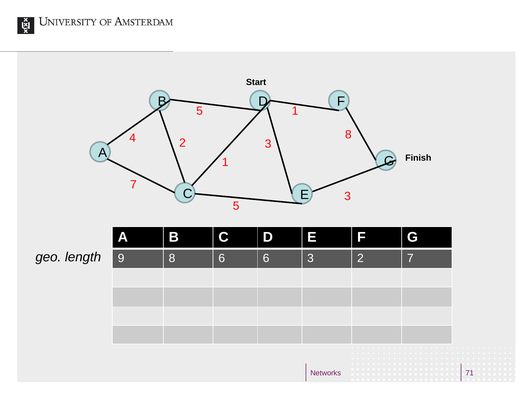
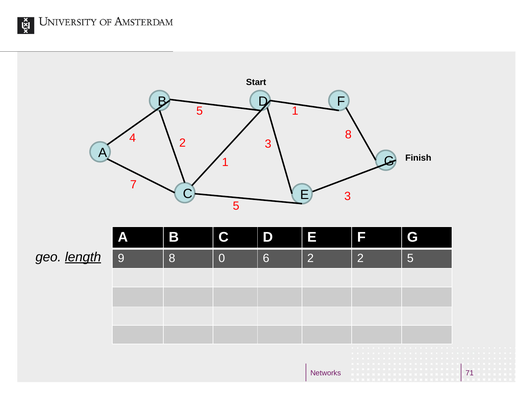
length underline: none -> present
8 6: 6 -> 0
6 3: 3 -> 2
2 7: 7 -> 5
